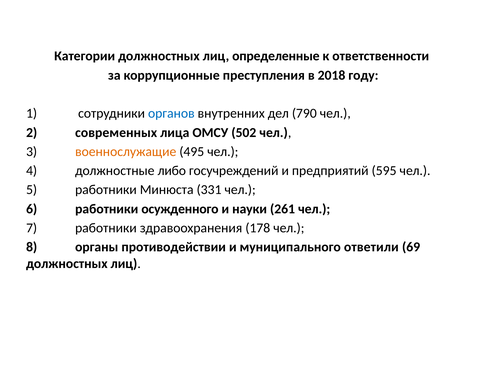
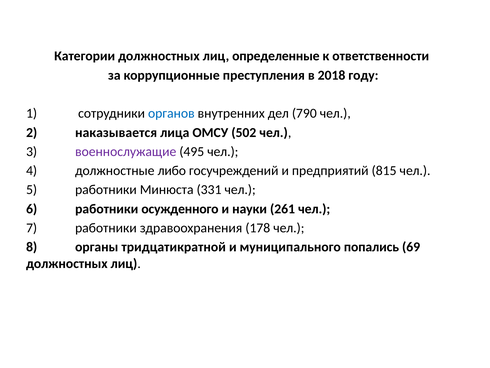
современных: современных -> наказывается
военнослужащие colour: orange -> purple
595: 595 -> 815
противодействии: противодействии -> тридцатикратной
ответили: ответили -> попались
